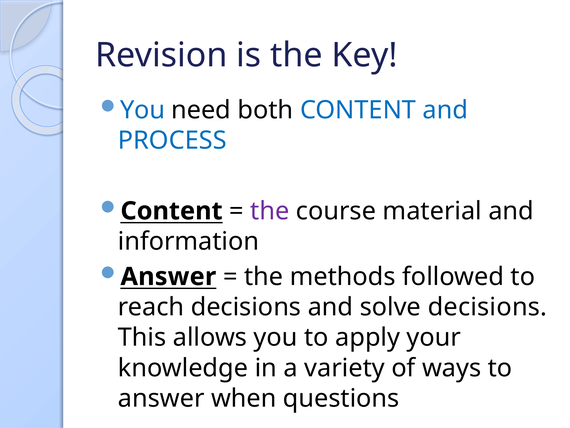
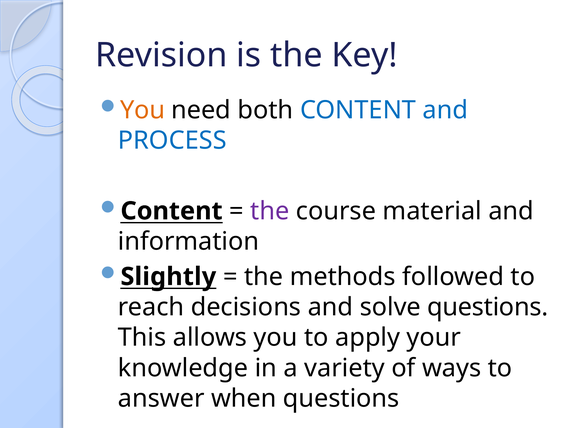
You at (143, 110) colour: blue -> orange
Answer at (168, 276): Answer -> Slightly
solve decisions: decisions -> questions
